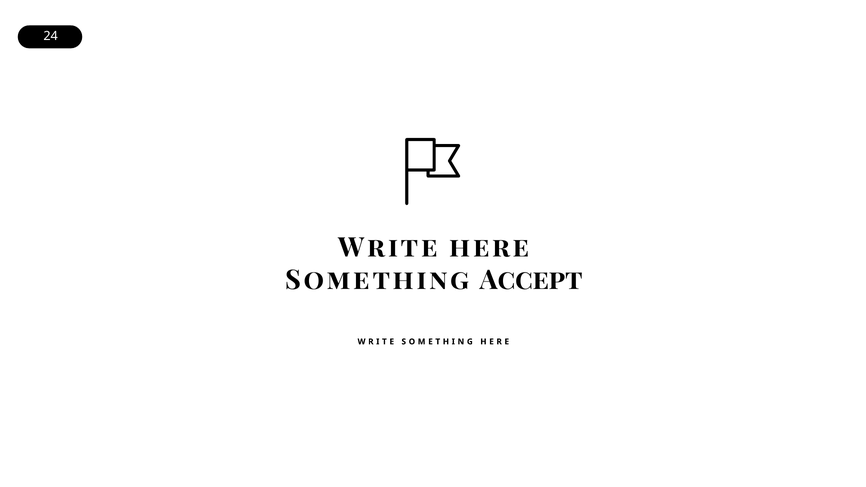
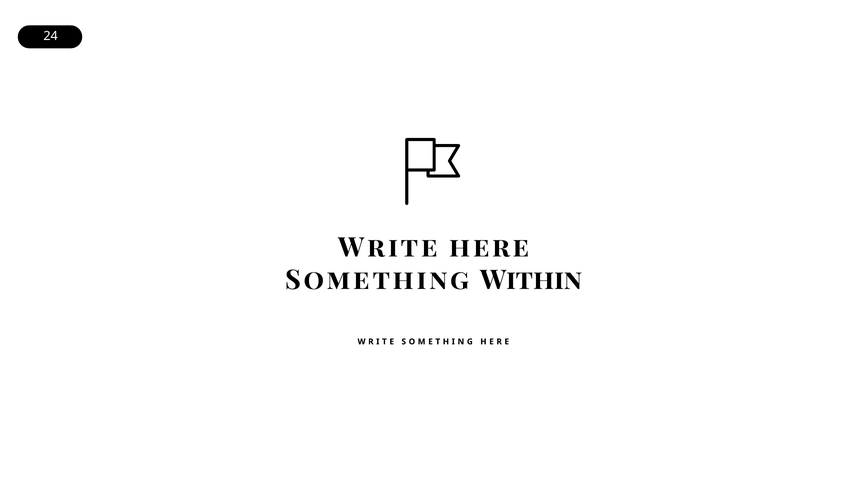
Accept: Accept -> Within
